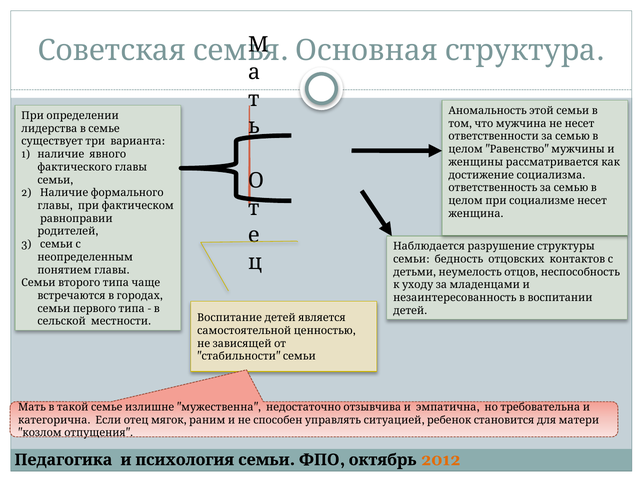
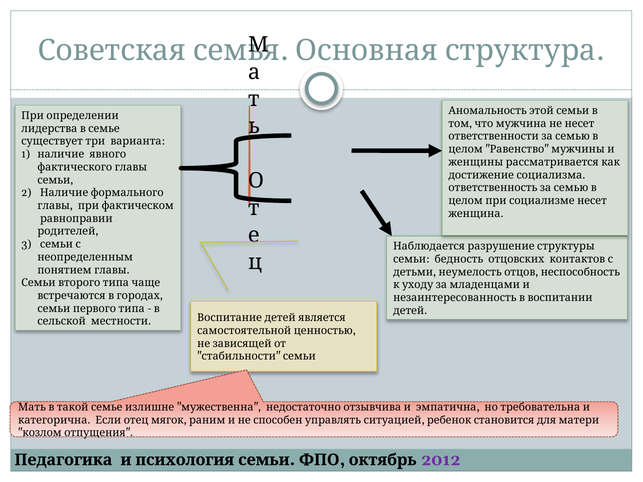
2012 colour: orange -> purple
